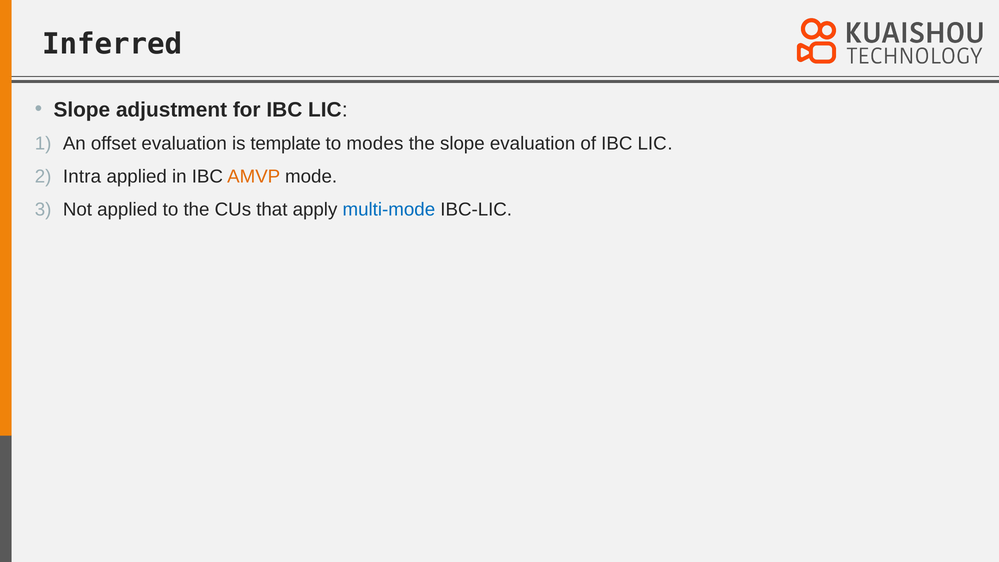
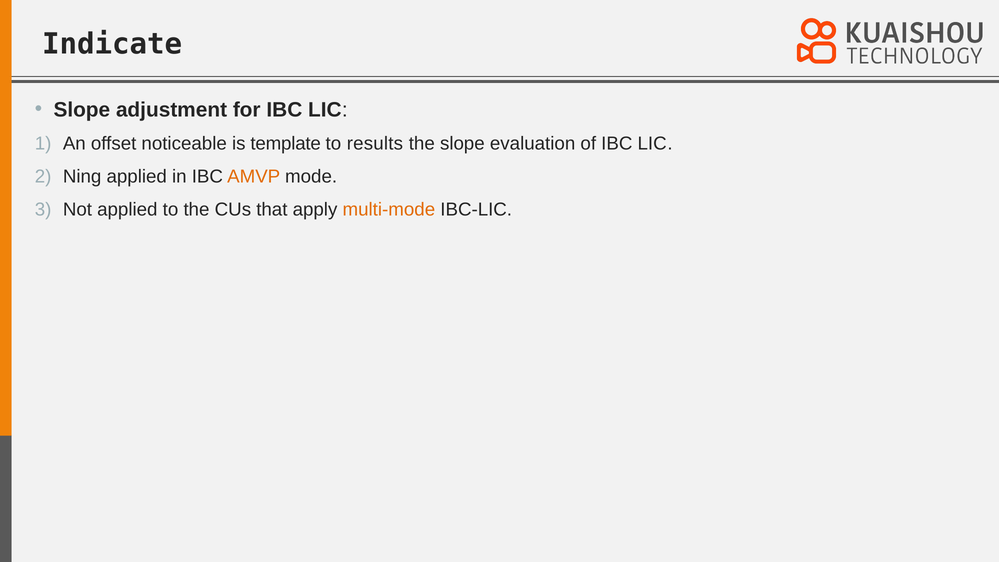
Inferred: Inferred -> Indicate
offset evaluation: evaluation -> noticeable
modes: modes -> results
Intra: Intra -> Ning
multi-mode colour: blue -> orange
